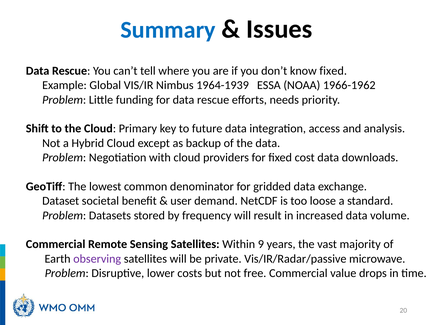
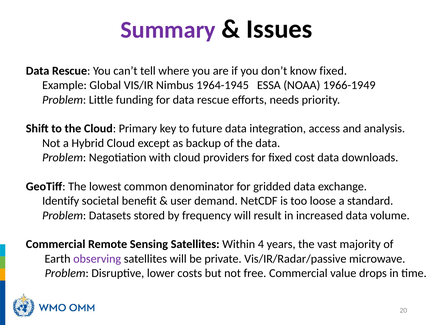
Summary colour: blue -> purple
1964-1939: 1964-1939 -> 1964-1945
1966-1962: 1966-1962 -> 1966-1949
Dataset: Dataset -> Identify
9: 9 -> 4
